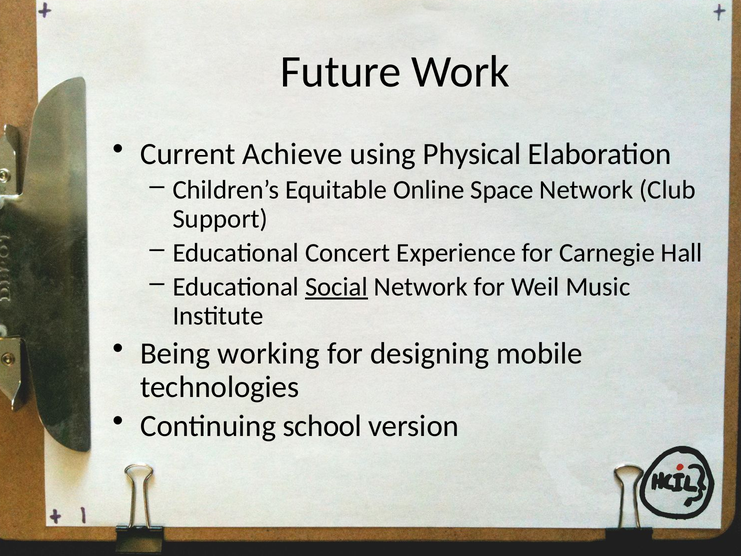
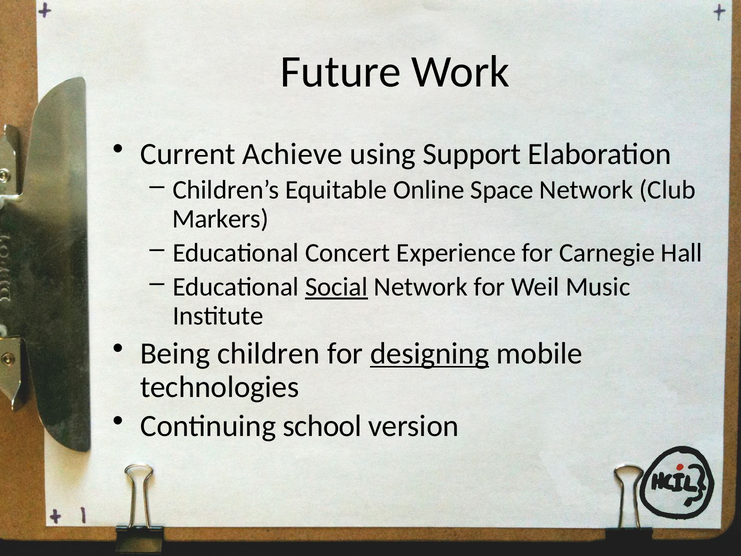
Physical: Physical -> Support
Support: Support -> Markers
working: working -> children
designing underline: none -> present
